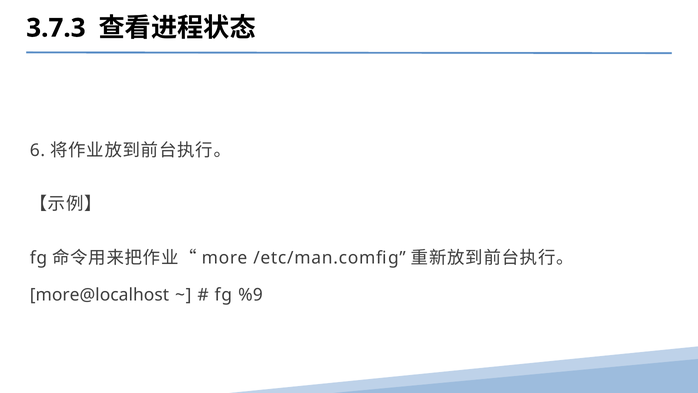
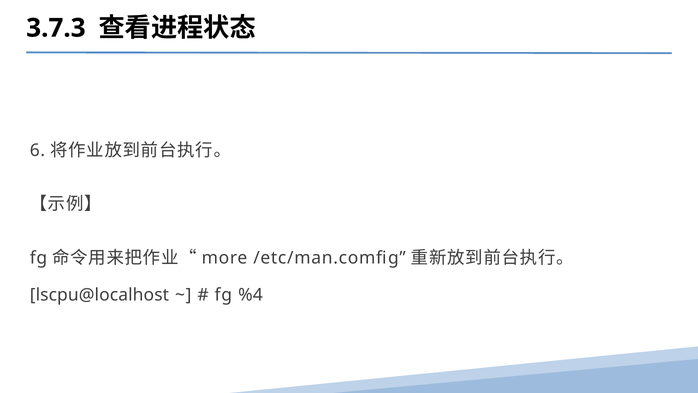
more@localhost: more@localhost -> lscpu@localhost
%9: %9 -> %4
